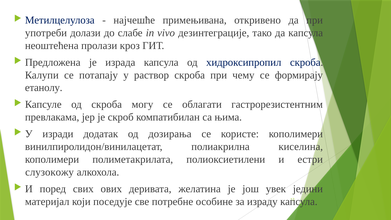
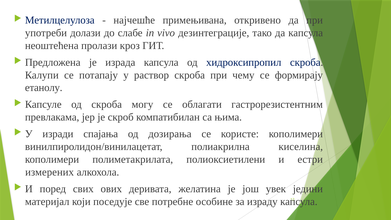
додатак: додатак -> спајања
слузокожу: слузокожу -> измерених
